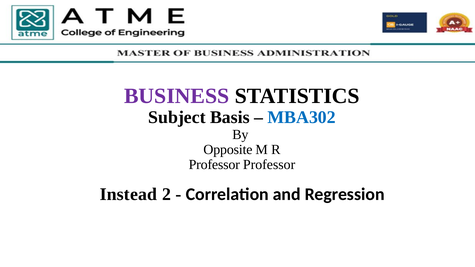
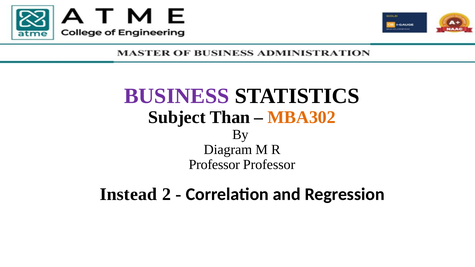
Basis: Basis -> Than
MBA302 colour: blue -> orange
Opposite: Opposite -> Diagram
